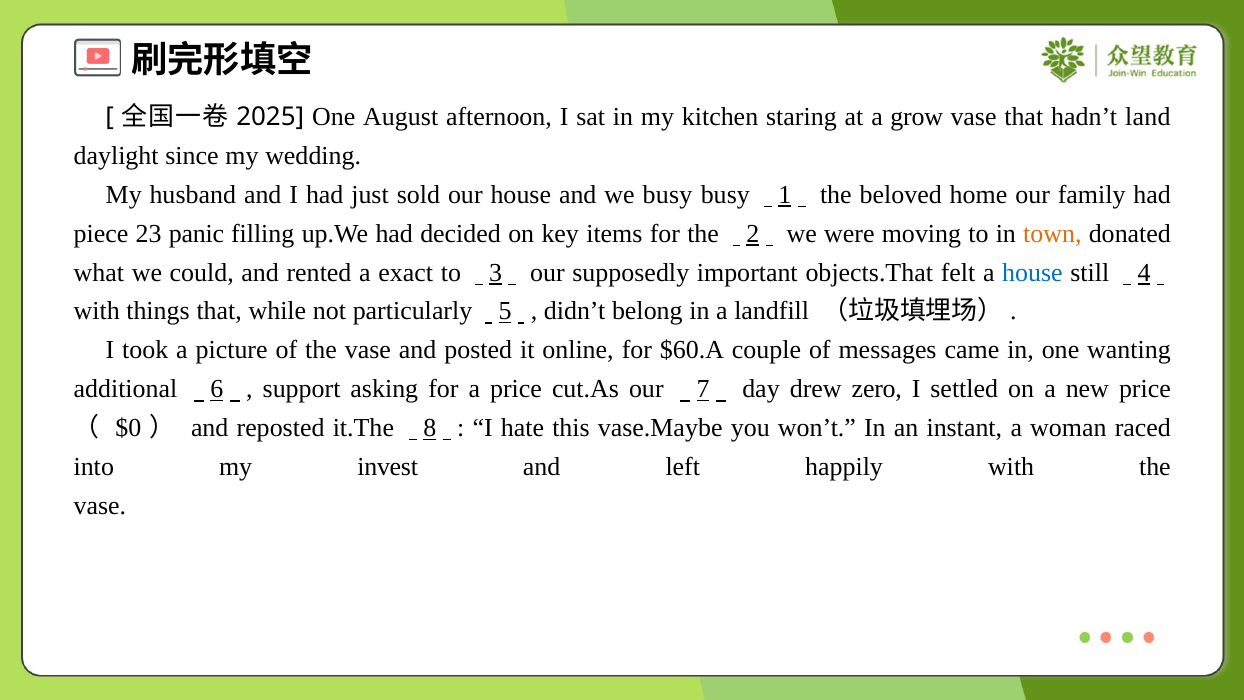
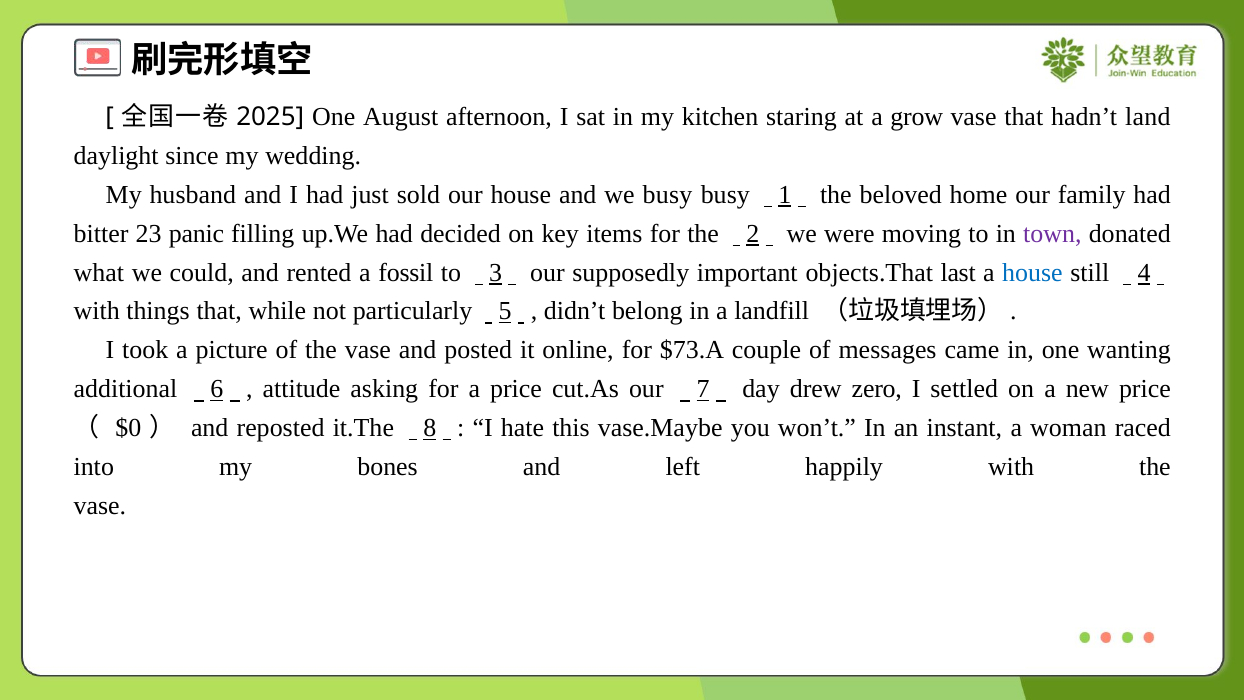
piece: piece -> bitter
town colour: orange -> purple
exact: exact -> fossil
felt: felt -> last
$60.A: $60.A -> $73.A
support: support -> attitude
invest: invest -> bones
